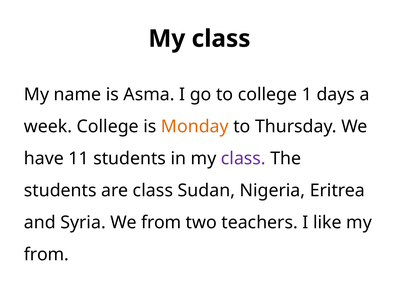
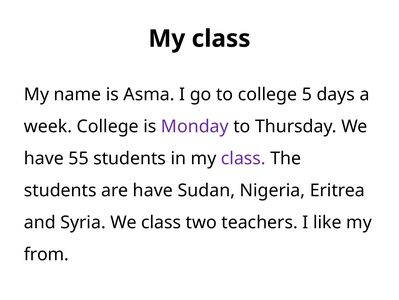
1: 1 -> 5
Monday colour: orange -> purple
11: 11 -> 55
are class: class -> have
We from: from -> class
